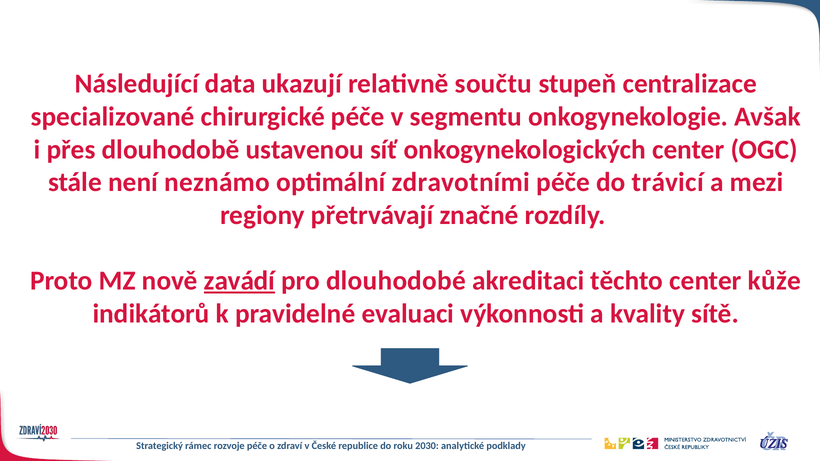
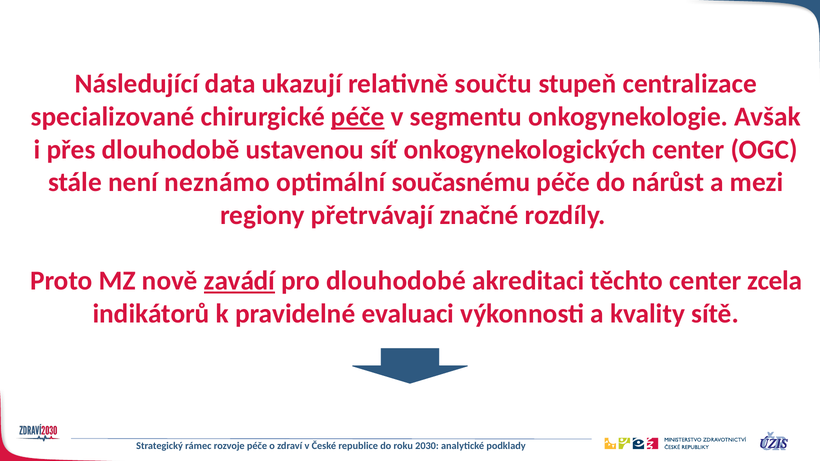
péče at (358, 117) underline: none -> present
zdravotními: zdravotními -> současnému
trávicí: trávicí -> nárůst
kůže: kůže -> zcela
